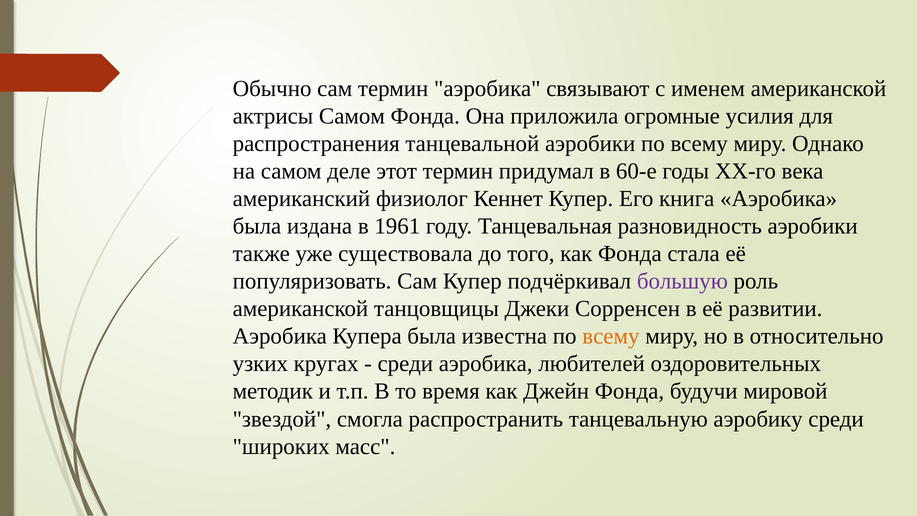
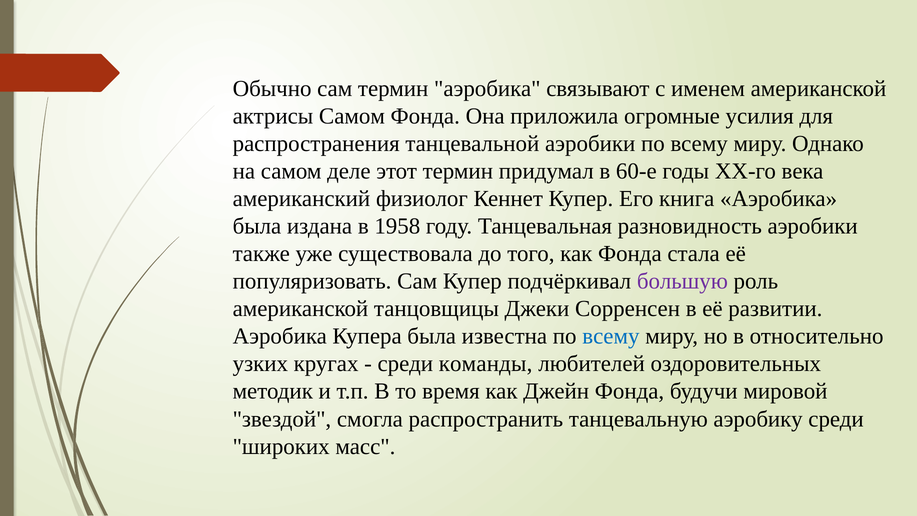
1961: 1961 -> 1958
всему at (611, 336) colour: orange -> blue
среди аэробика: аэробика -> команды
